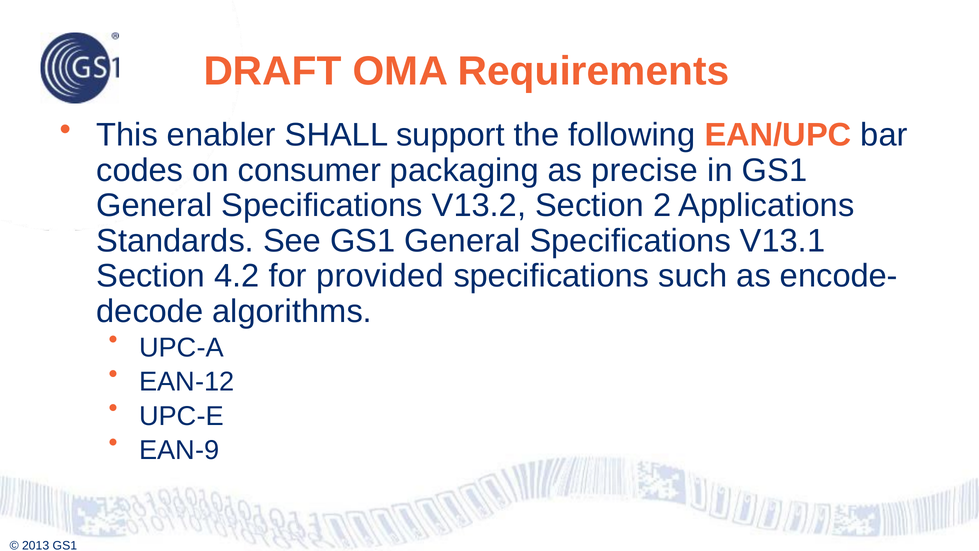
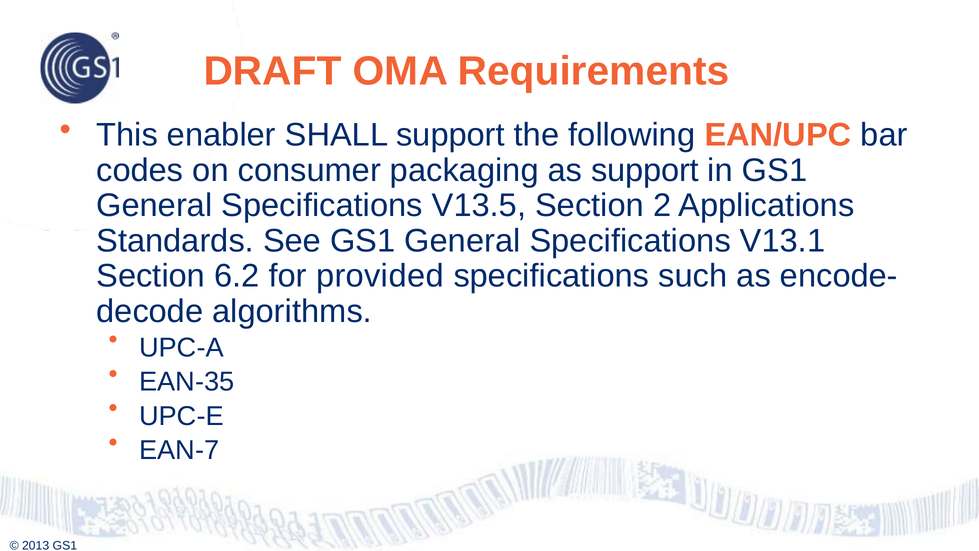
as precise: precise -> support
V13.2: V13.2 -> V13.5
4.2: 4.2 -> 6.2
EAN-12: EAN-12 -> EAN-35
EAN-9: EAN-9 -> EAN-7
